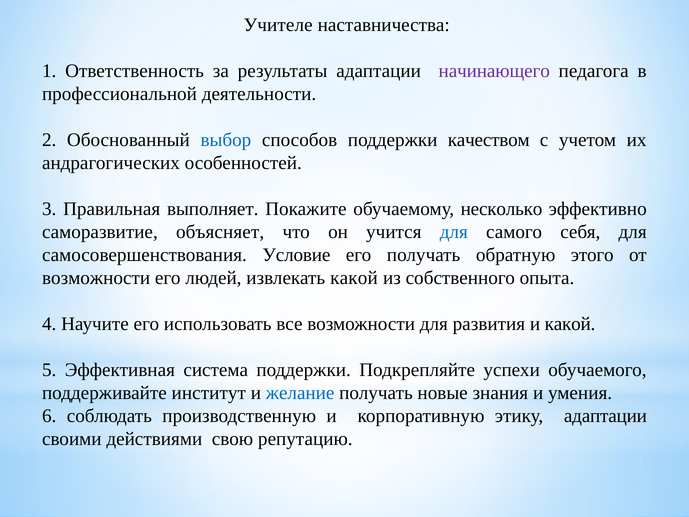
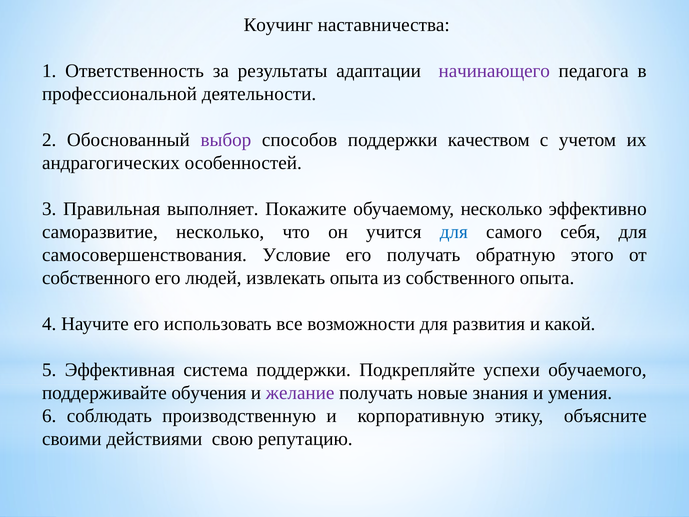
Учителе: Учителе -> Коучинг
выбор colour: blue -> purple
саморазвитие объясняет: объясняет -> несколько
возможности at (96, 278): возможности -> собственного
извлекать какой: какой -> опыта
институт: институт -> обучения
желание colour: blue -> purple
этику адаптации: адаптации -> объясните
